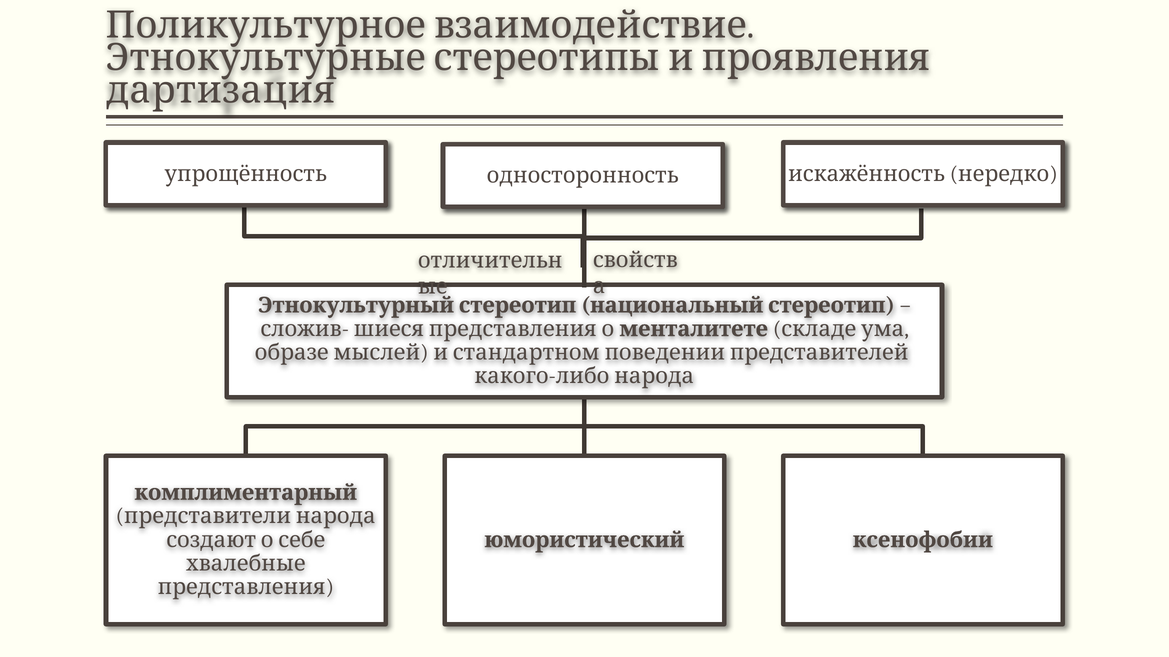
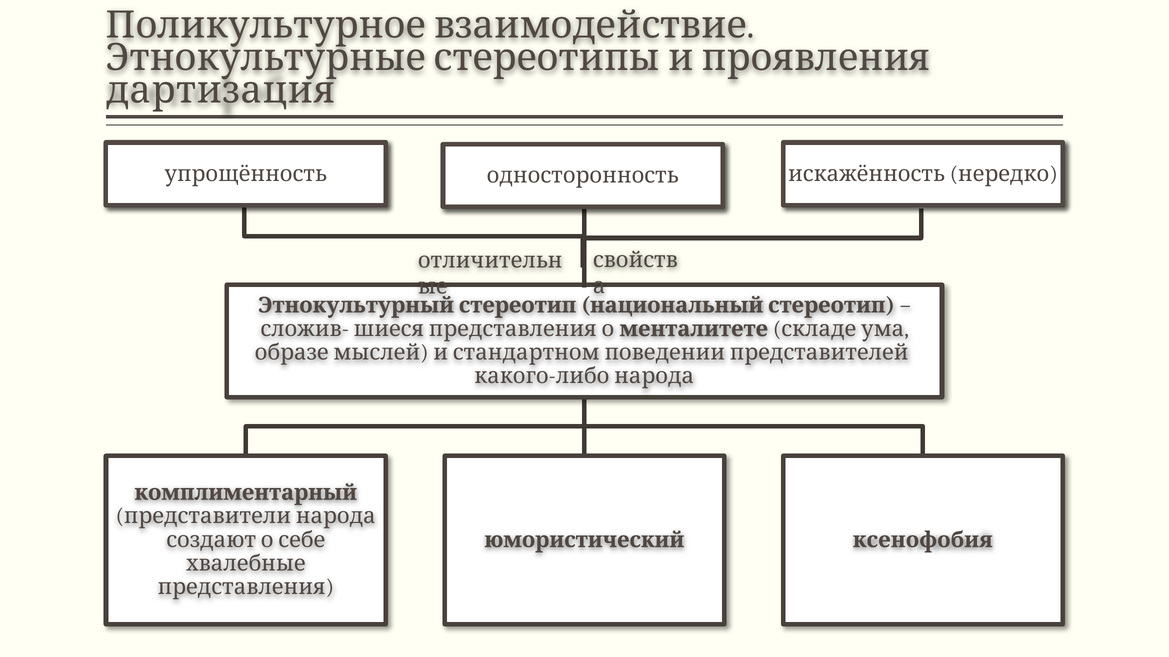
ксенофобии: ксенофобии -> ксенофобия
